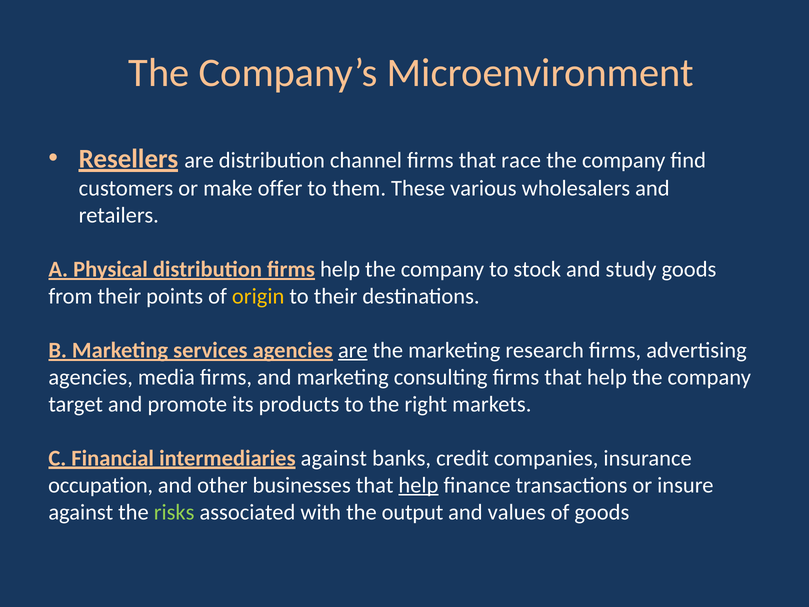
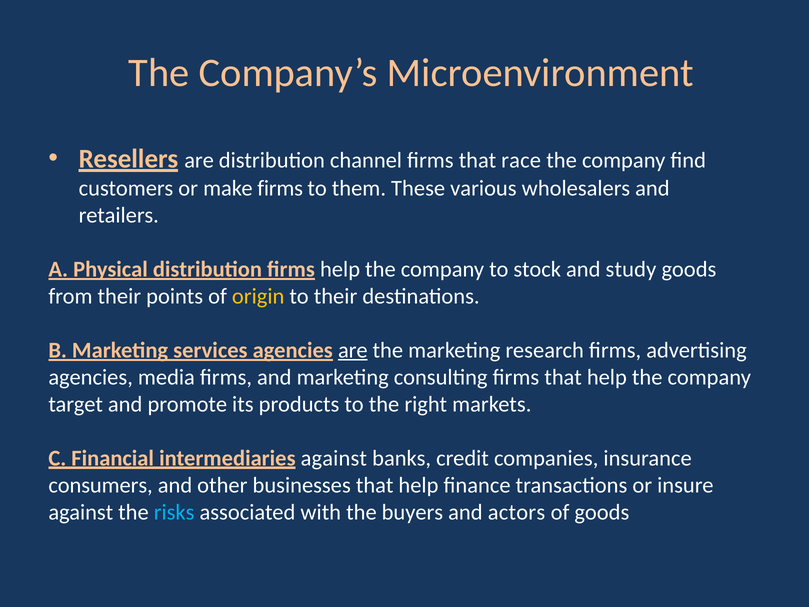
make offer: offer -> firms
occupation: occupation -> consumers
help at (418, 485) underline: present -> none
risks colour: light green -> light blue
output: output -> buyers
values: values -> actors
